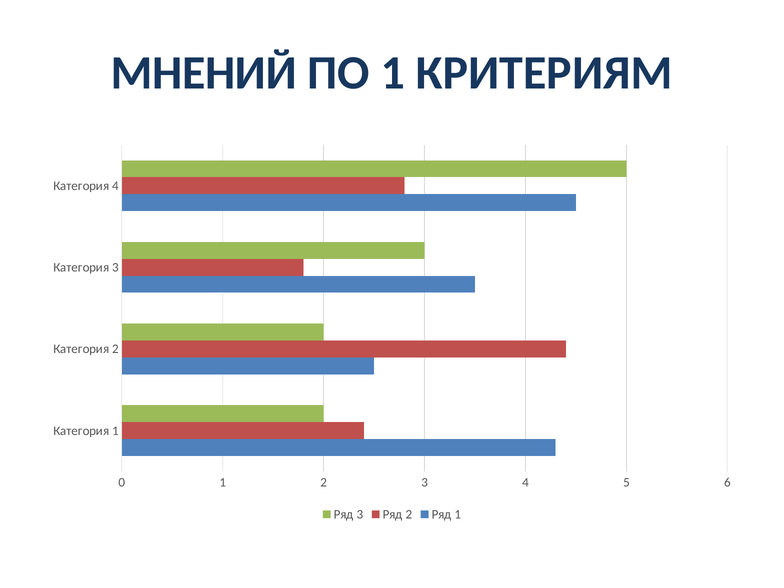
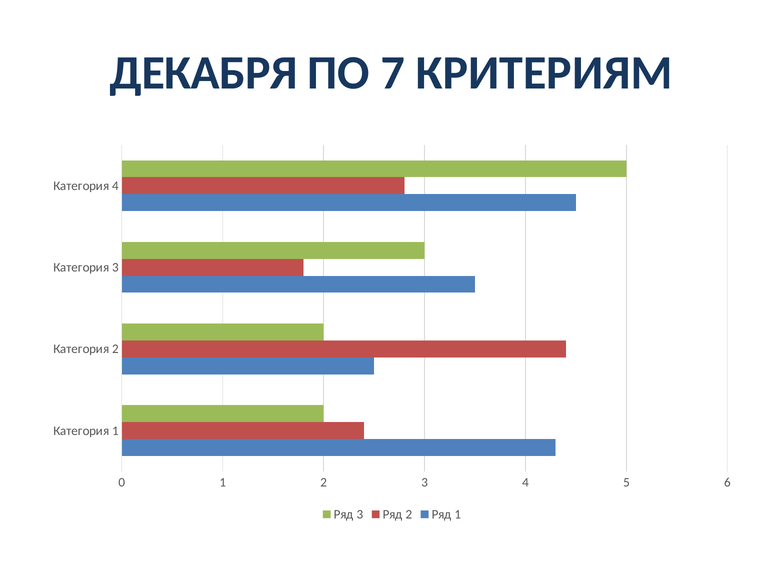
МНЕНИЙ: МНЕНИЙ -> ДЕКАБРЯ
ПО 1: 1 -> 7
